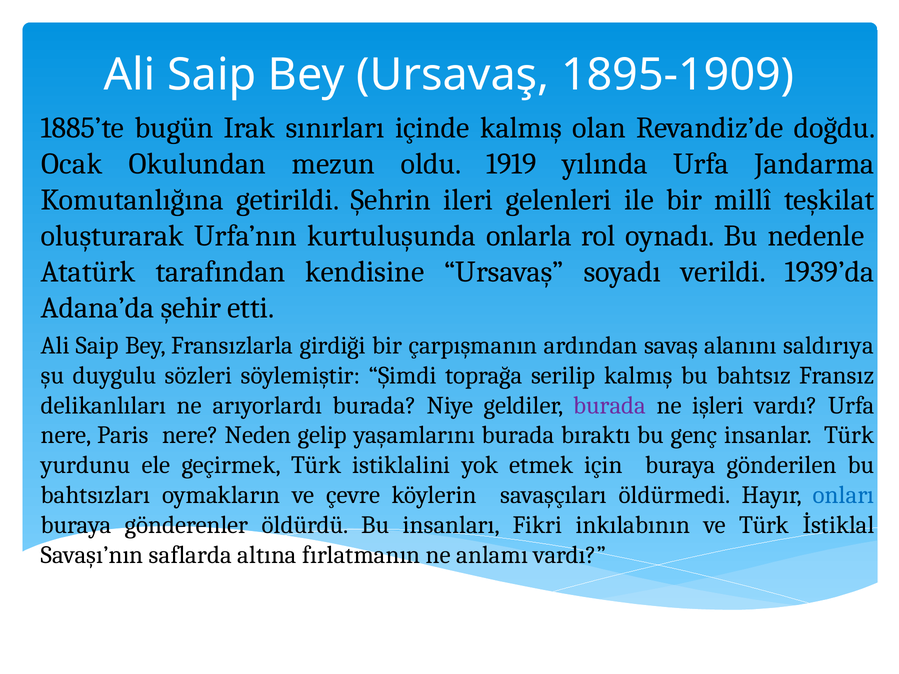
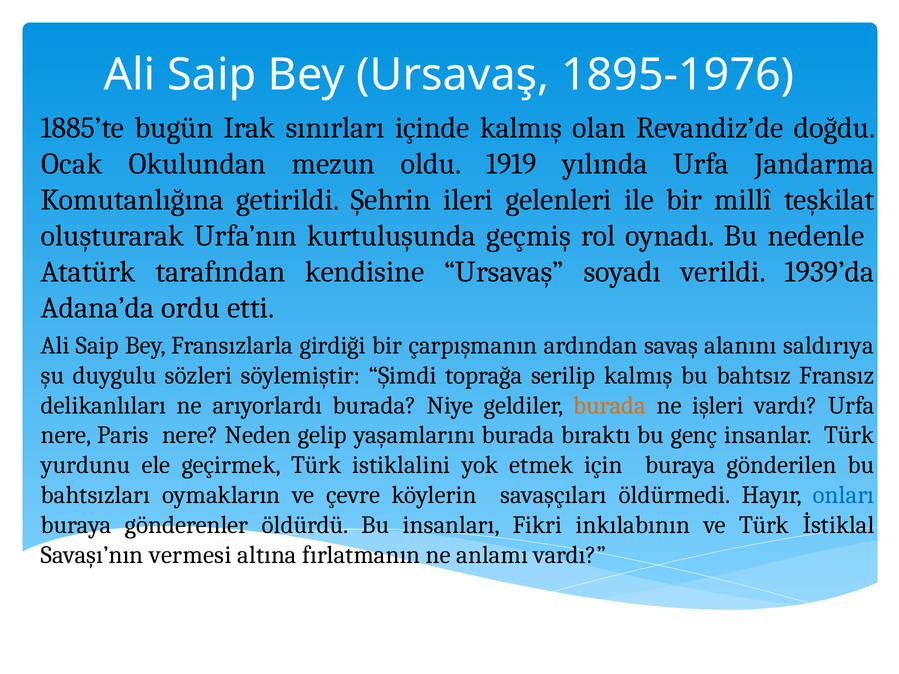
1895-1909: 1895-1909 -> 1895-1976
onlarla: onlarla -> geçmiş
şehir: şehir -> ordu
burada at (610, 405) colour: purple -> orange
saflarda: saflarda -> vermesi
